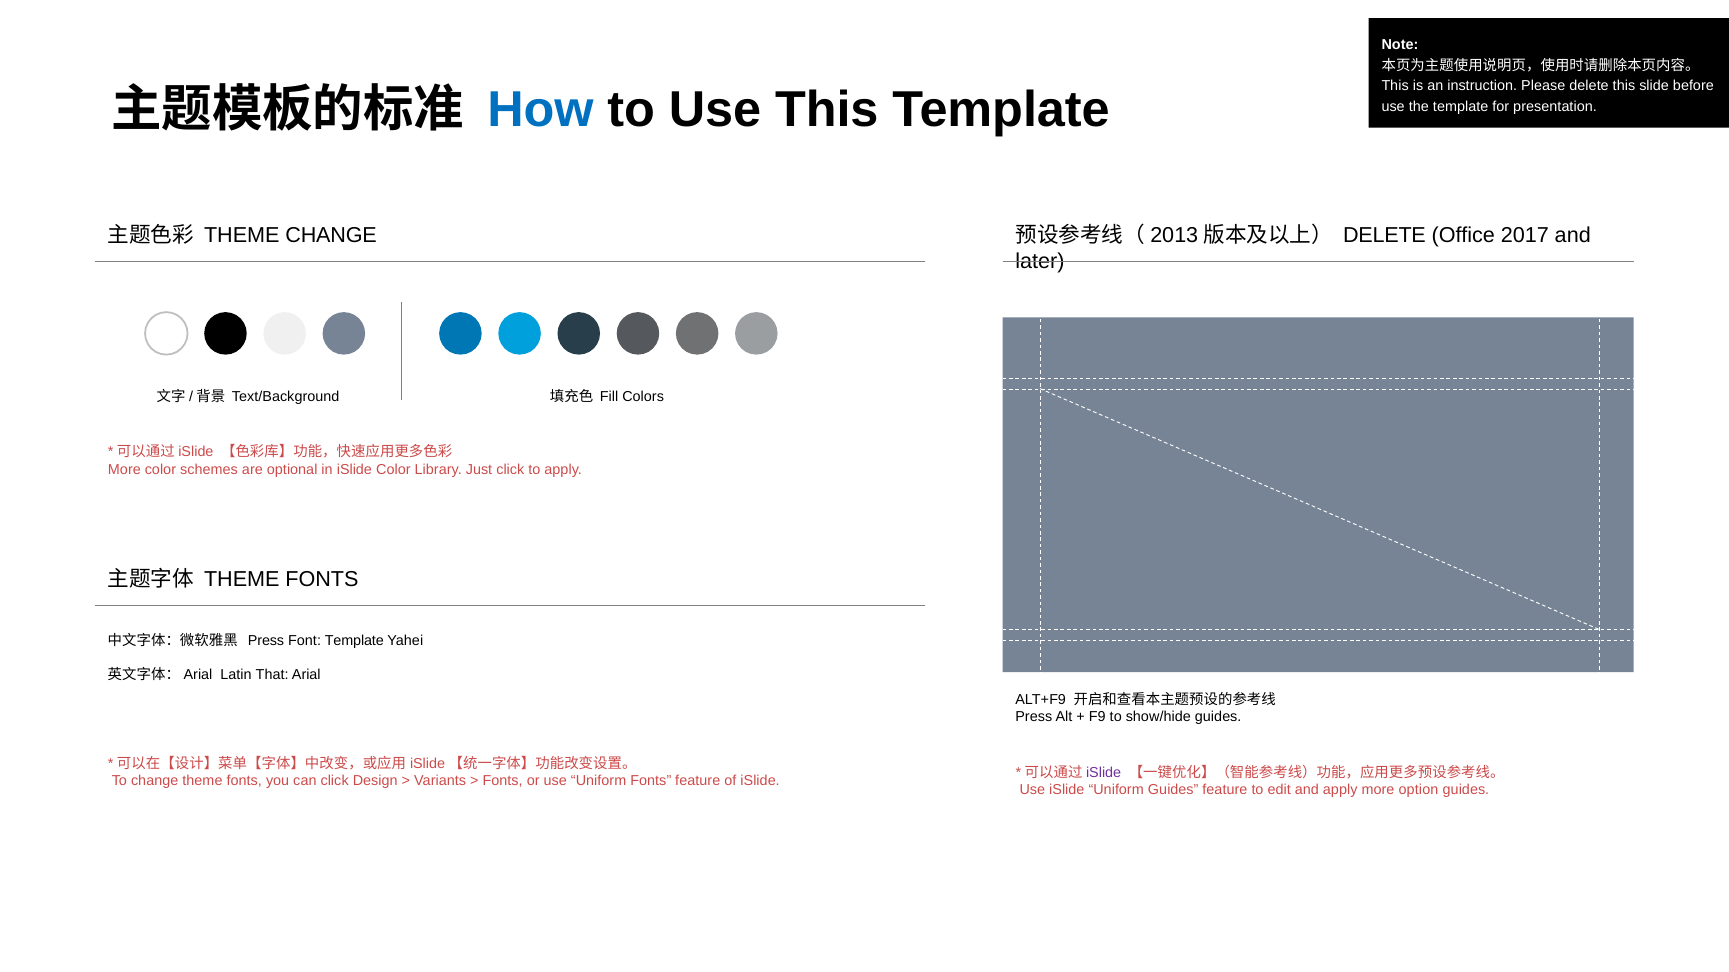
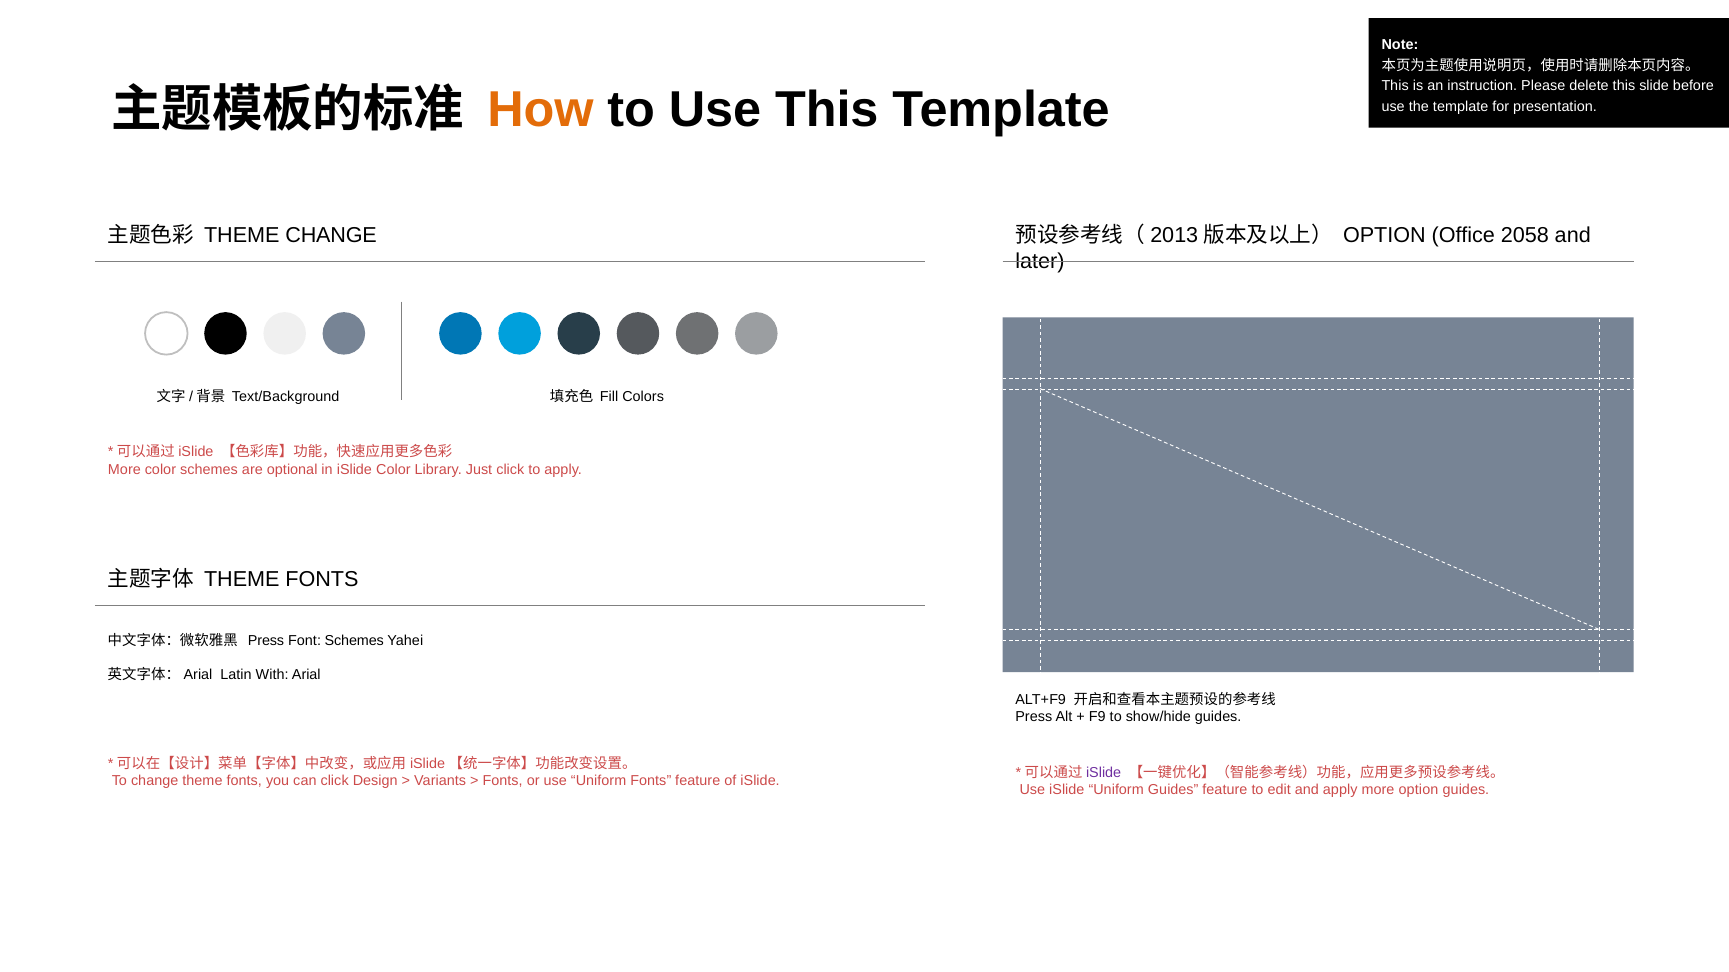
How colour: blue -> orange
DELETE at (1384, 235): DELETE -> OPTION
2017: 2017 -> 2058
Font Template: Template -> Schemes
That: That -> With
